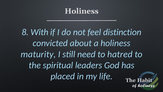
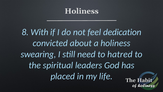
distinction: distinction -> dedication
maturity: maturity -> swearing
